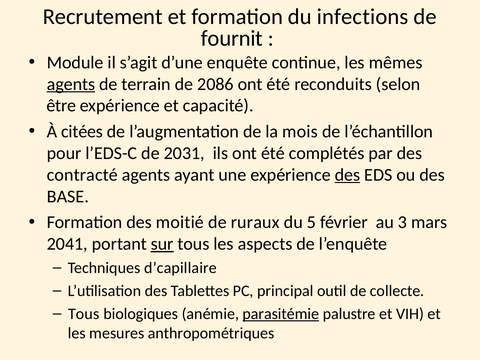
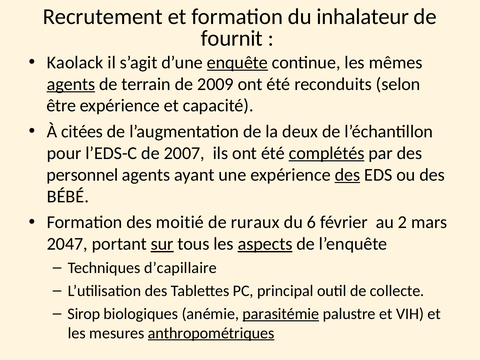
infections: infections -> inhalateur
Module: Module -> Kaolack
enquête underline: none -> present
2086: 2086 -> 2009
mois: mois -> deux
2031: 2031 -> 2007
complétés underline: none -> present
contracté: contracté -> personnel
BASE: BASE -> BÉBÉ
5: 5 -> 6
3: 3 -> 2
2041: 2041 -> 2047
aspects underline: none -> present
Tous at (84, 314): Tous -> Sirop
anthropométriques underline: none -> present
